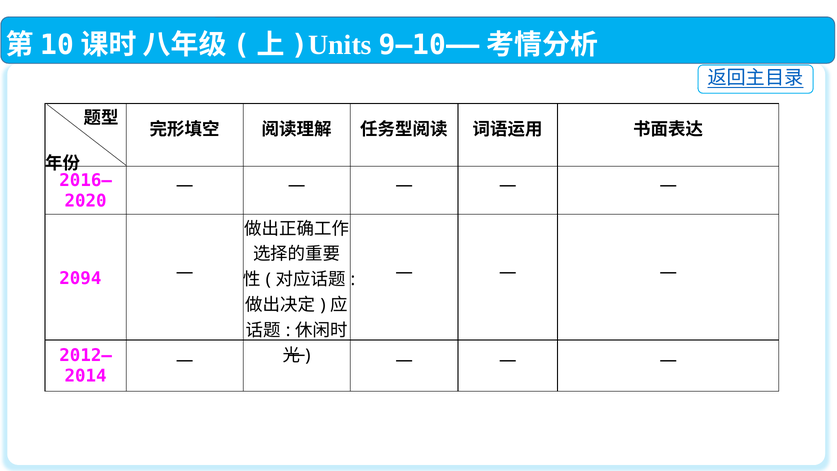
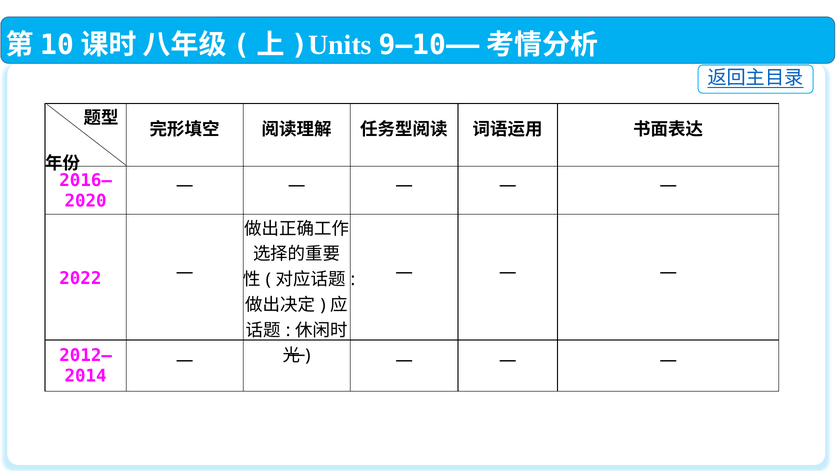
2094: 2094 -> 2022
